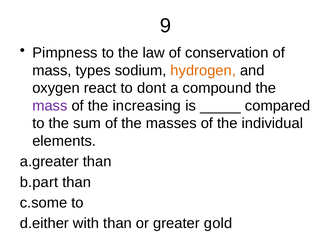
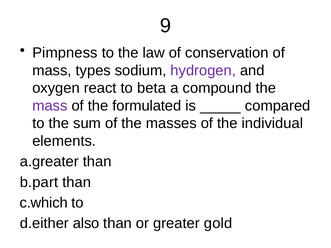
hydrogen colour: orange -> purple
dont: dont -> beta
increasing: increasing -> formulated
c.some: c.some -> c.which
with: with -> also
